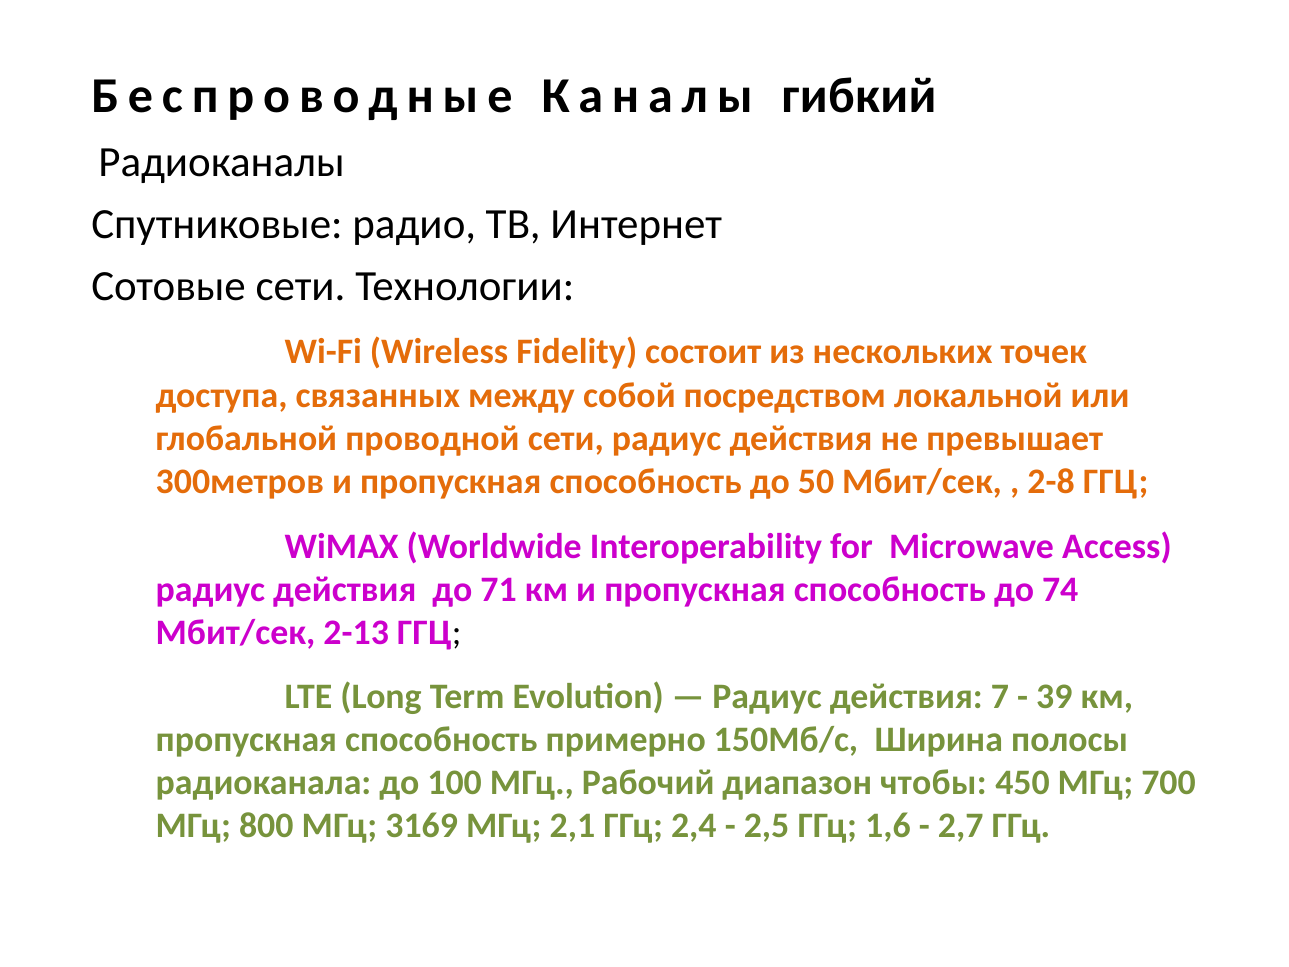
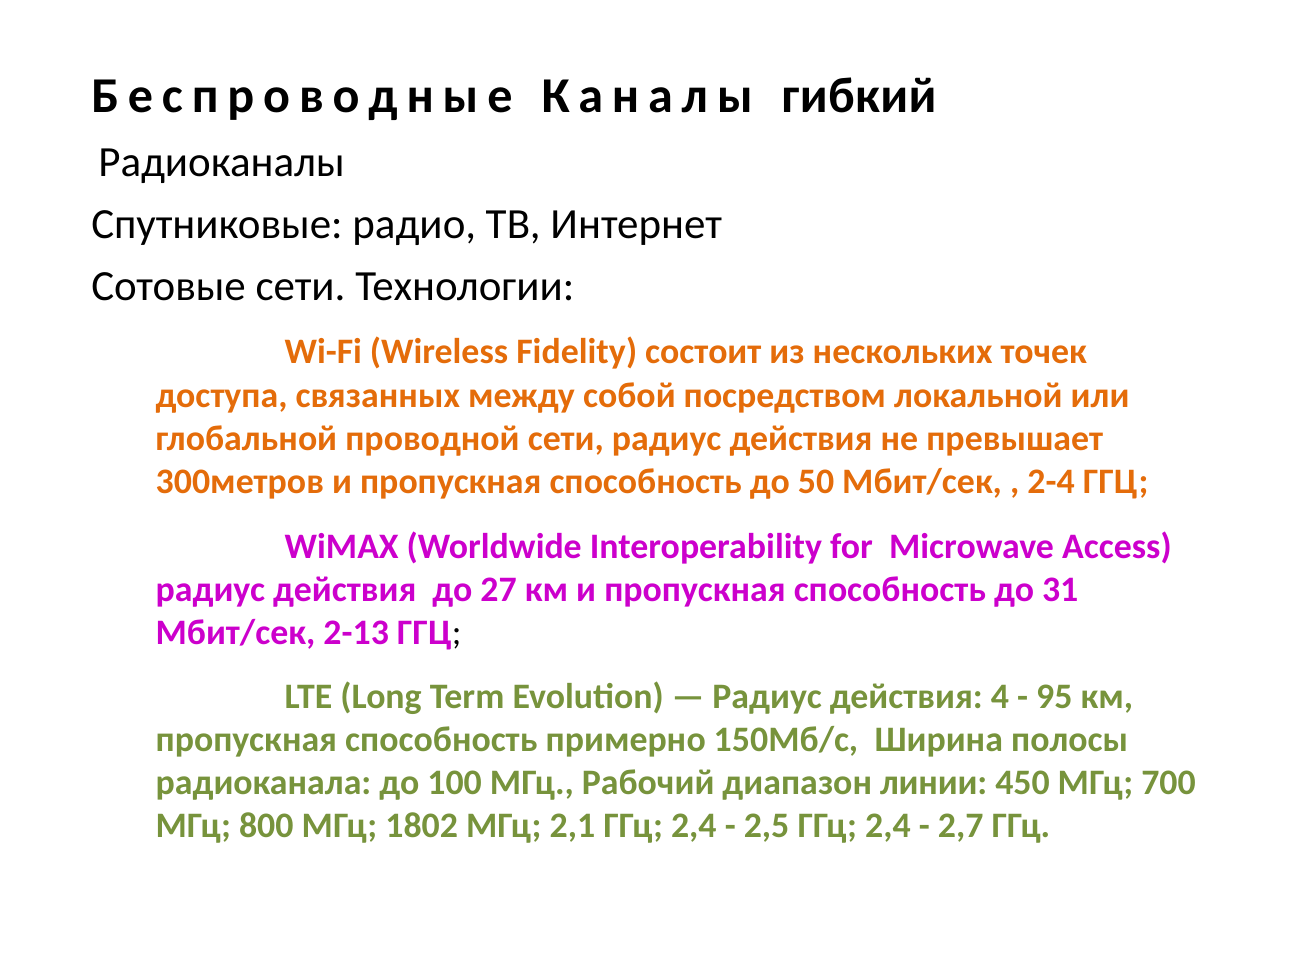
2-8: 2-8 -> 2-4
71: 71 -> 27
74: 74 -> 31
7: 7 -> 4
39: 39 -> 95
чтобы: чтобы -> линии
3169: 3169 -> 1802
2,5 ГГц 1,6: 1,6 -> 2,4
